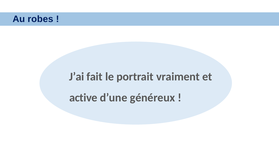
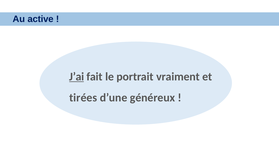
robes: robes -> active
J’ai underline: none -> present
active: active -> tirées
